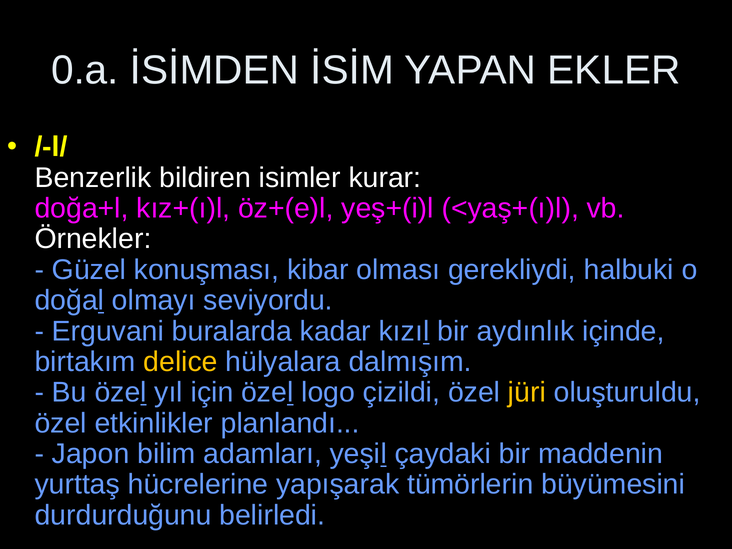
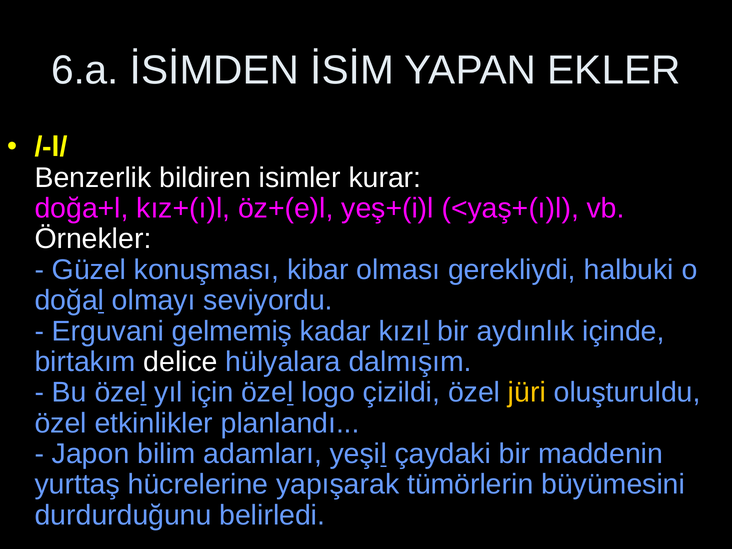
0.a: 0.a -> 6.a
buralarda: buralarda -> gelmemiş
delice colour: yellow -> white
